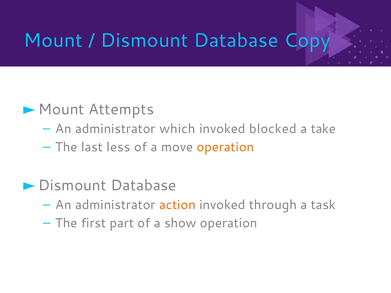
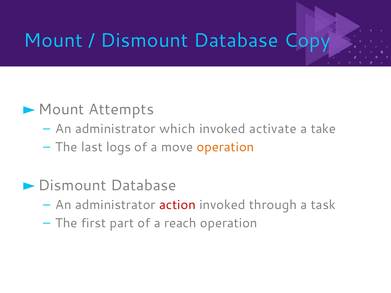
blocked: blocked -> activate
less: less -> logs
action colour: orange -> red
show: show -> reach
